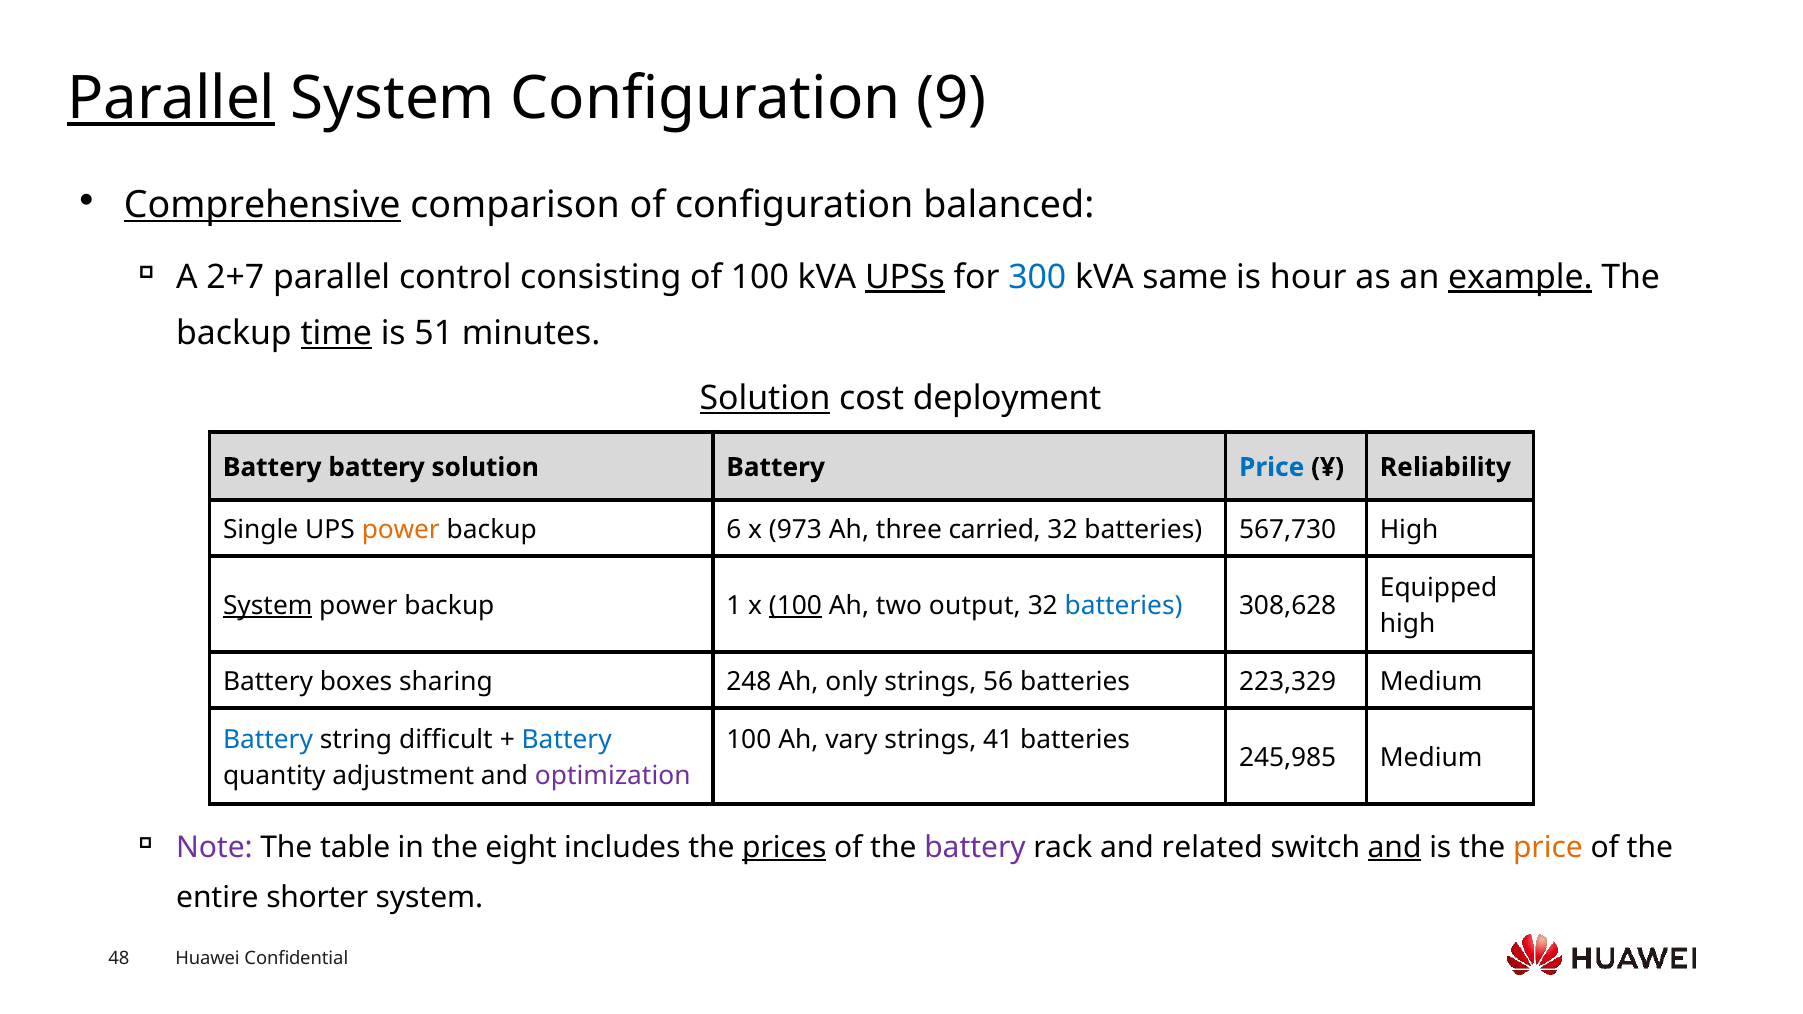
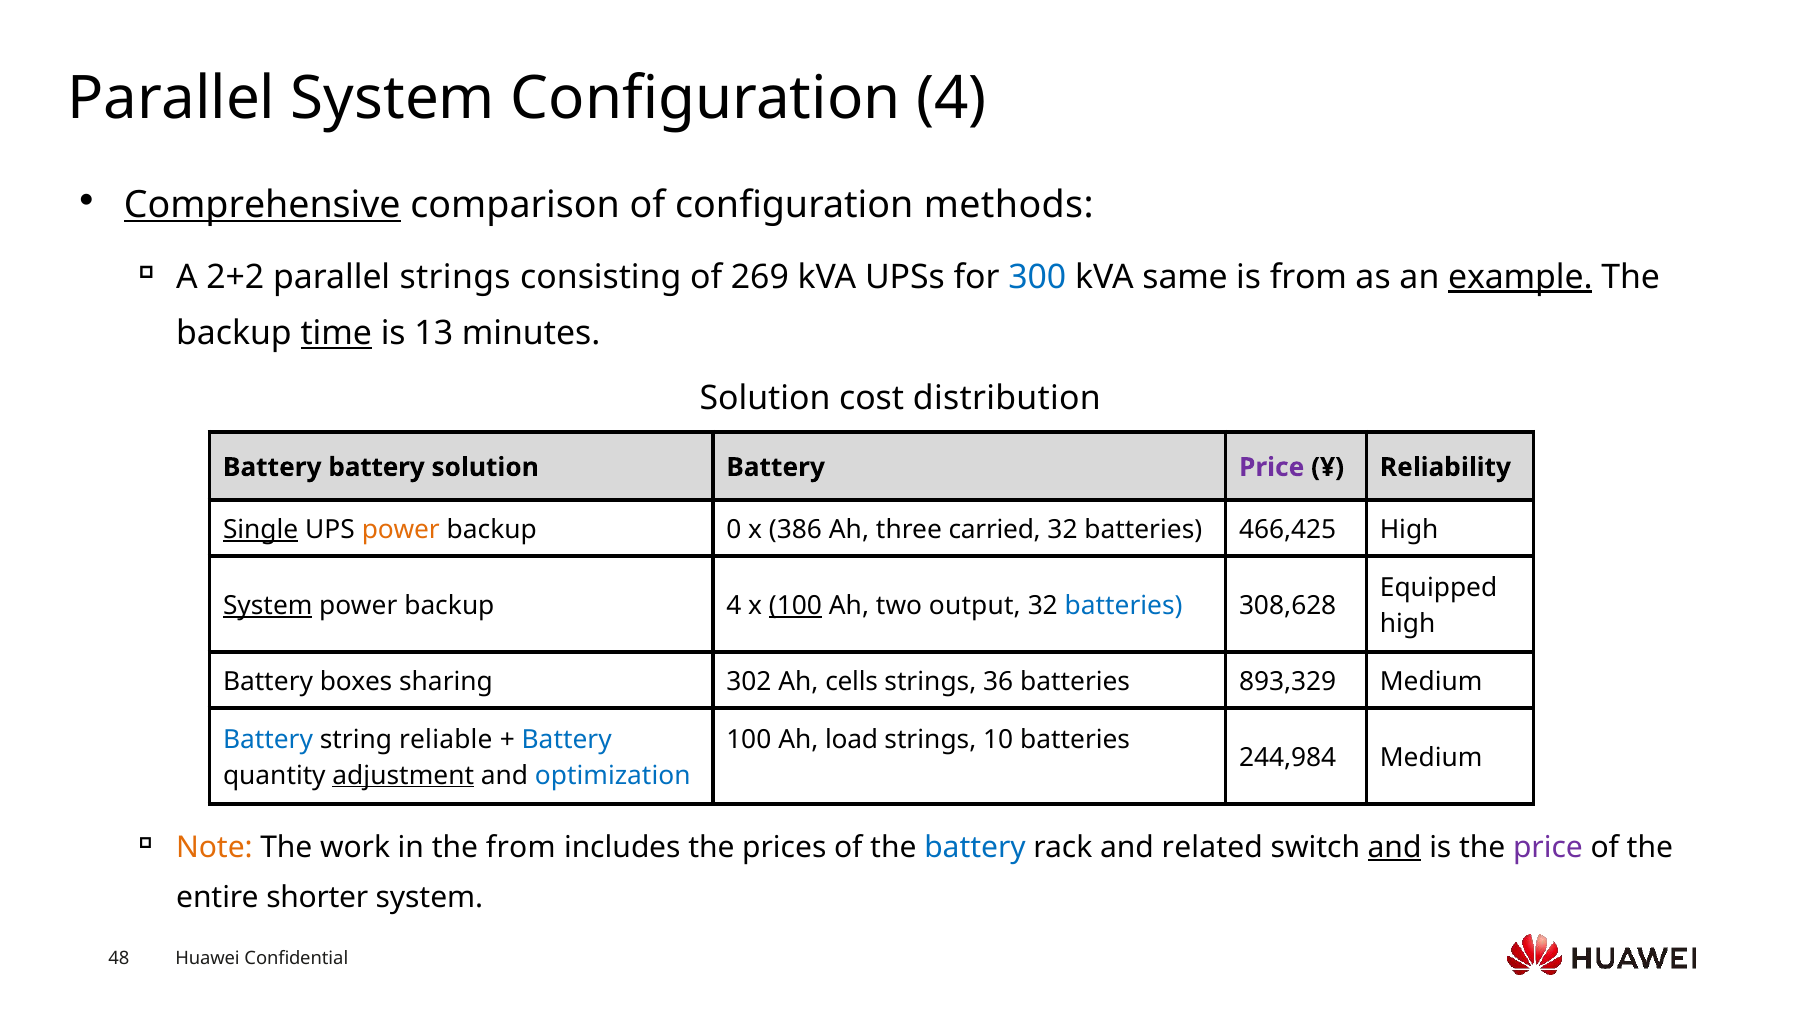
Parallel at (171, 98) underline: present -> none
Configuration 9: 9 -> 4
balanced: balanced -> methods
2+7: 2+7 -> 2+2
parallel control: control -> strings
of 100: 100 -> 269
UPSs underline: present -> none
is hour: hour -> from
51: 51 -> 13
Solution at (765, 399) underline: present -> none
deployment: deployment -> distribution
Price at (1272, 467) colour: blue -> purple
Single underline: none -> present
6: 6 -> 0
973: 973 -> 386
567,730: 567,730 -> 466,425
backup 1: 1 -> 4
248: 248 -> 302
only: only -> cells
56: 56 -> 36
223,329: 223,329 -> 893,329
difficult: difficult -> reliable
vary: vary -> load
41: 41 -> 10
245,985: 245,985 -> 244,984
adjustment underline: none -> present
optimization colour: purple -> blue
Note colour: purple -> orange
table: table -> work
the eight: eight -> from
prices underline: present -> none
battery at (975, 847) colour: purple -> blue
price at (1548, 847) colour: orange -> purple
